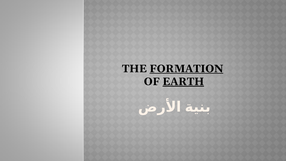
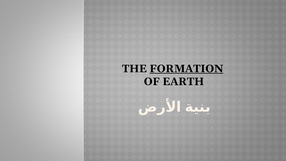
EARTH underline: present -> none
